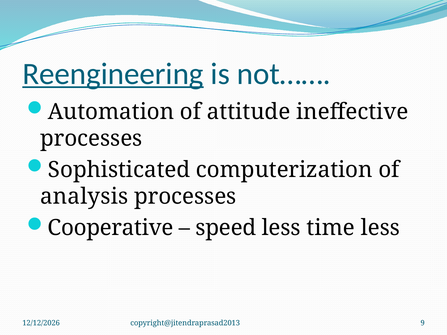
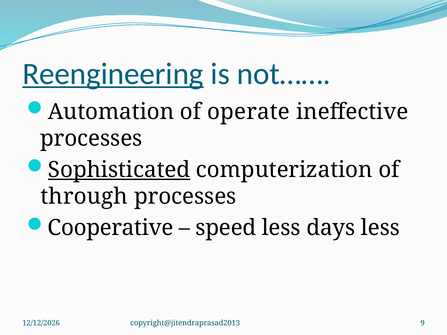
attitude: attitude -> operate
Sophisticated underline: none -> present
analysis: analysis -> through
time: time -> days
